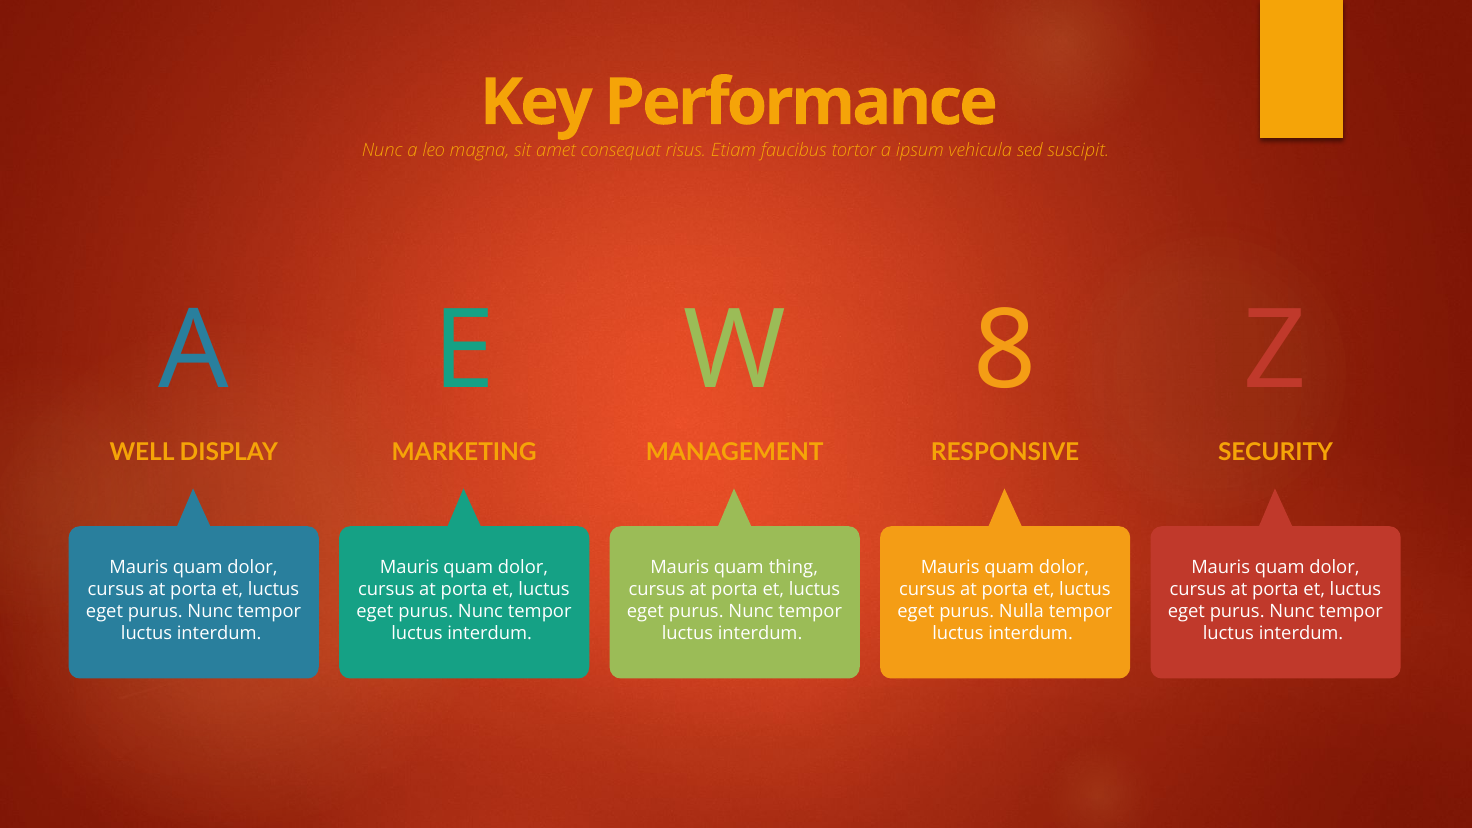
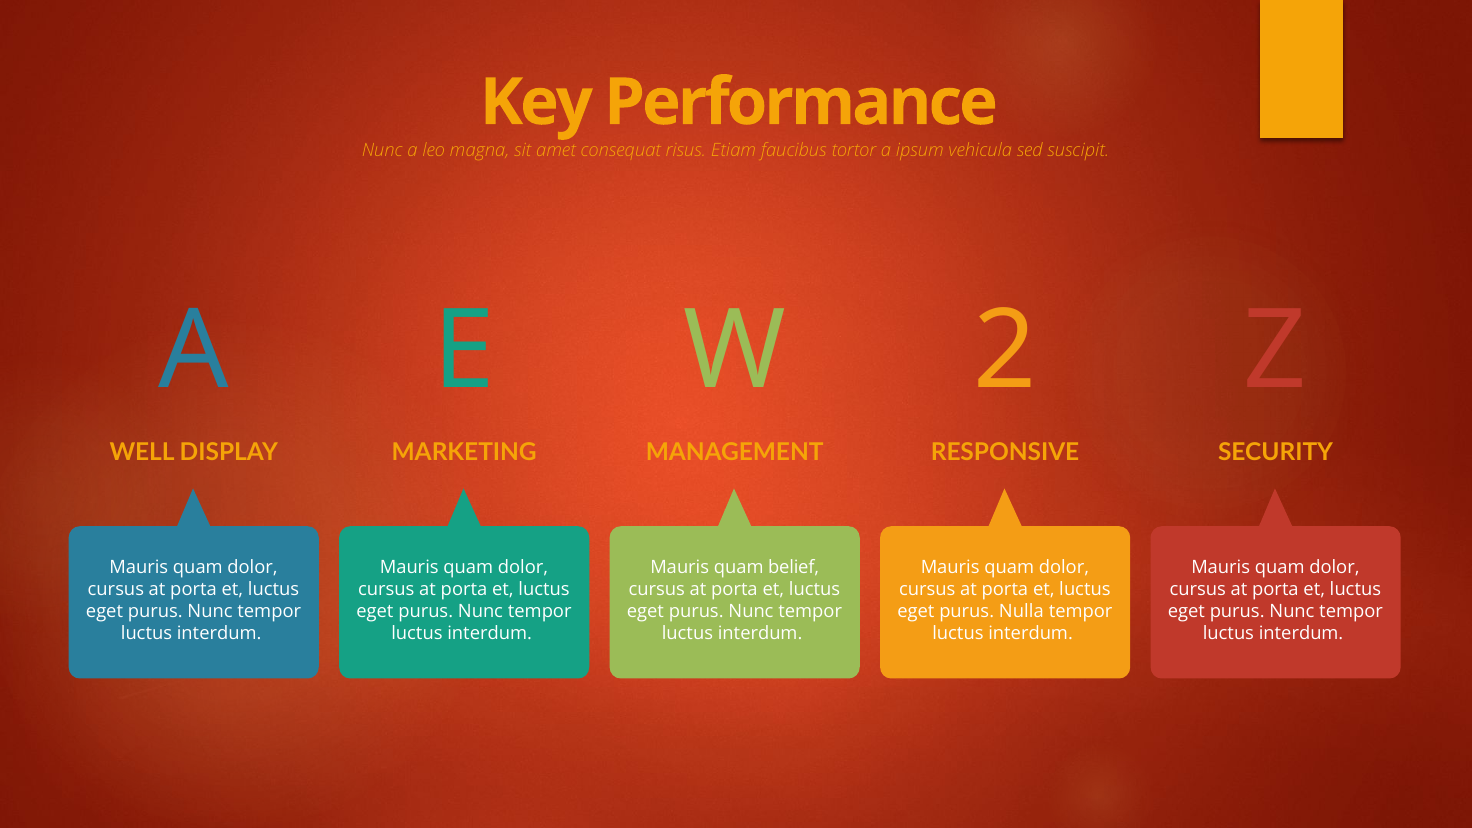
8: 8 -> 2
thing: thing -> belief
